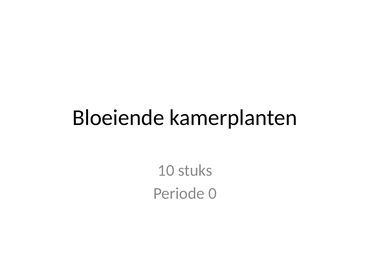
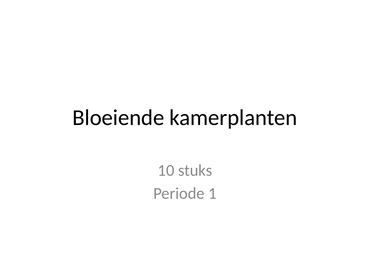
0: 0 -> 1
